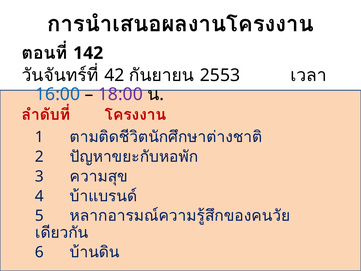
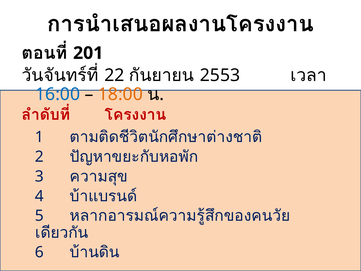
142: 142 -> 201
42: 42 -> 22
18:00 colour: purple -> orange
